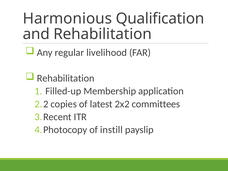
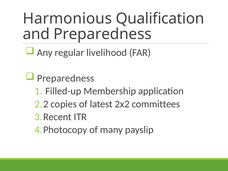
and Rehabilitation: Rehabilitation -> Preparedness
Rehabilitation at (66, 78): Rehabilitation -> Preparedness
instill: instill -> many
